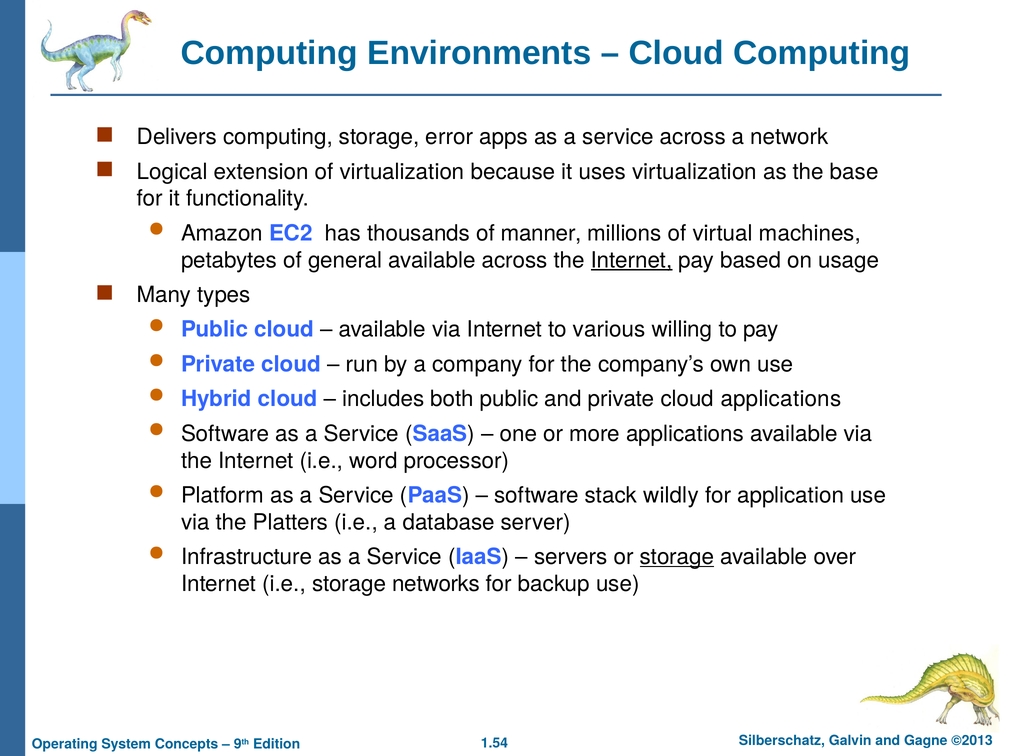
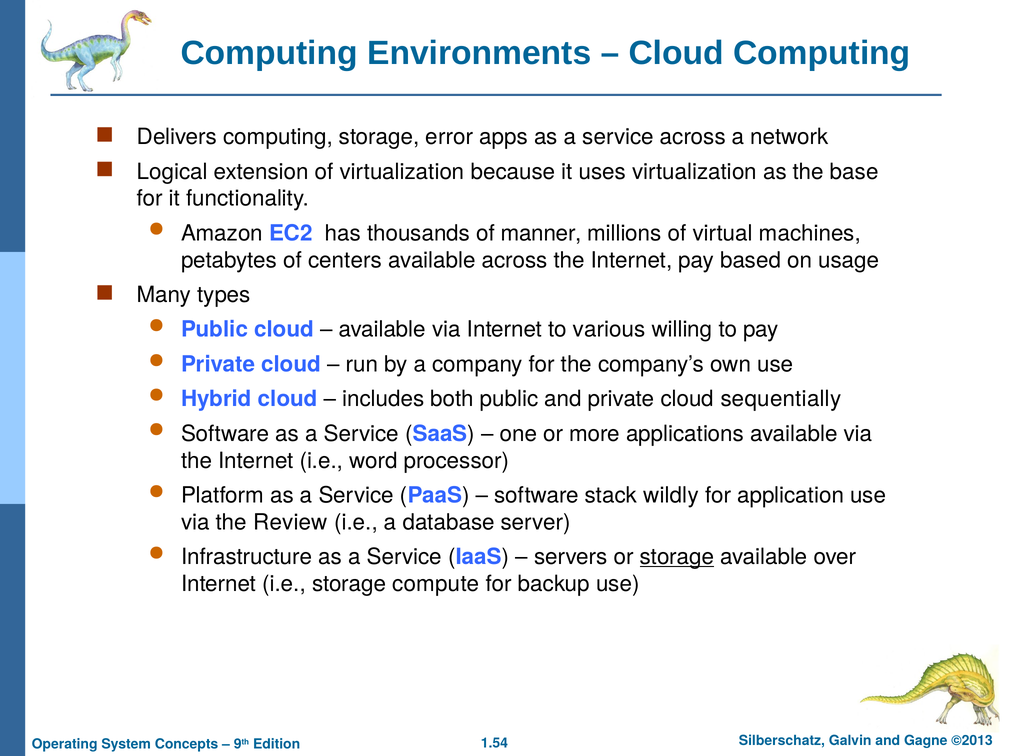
general: general -> centers
Internet at (632, 260) underline: present -> none
cloud applications: applications -> sequentially
Platters: Platters -> Review
networks: networks -> compute
